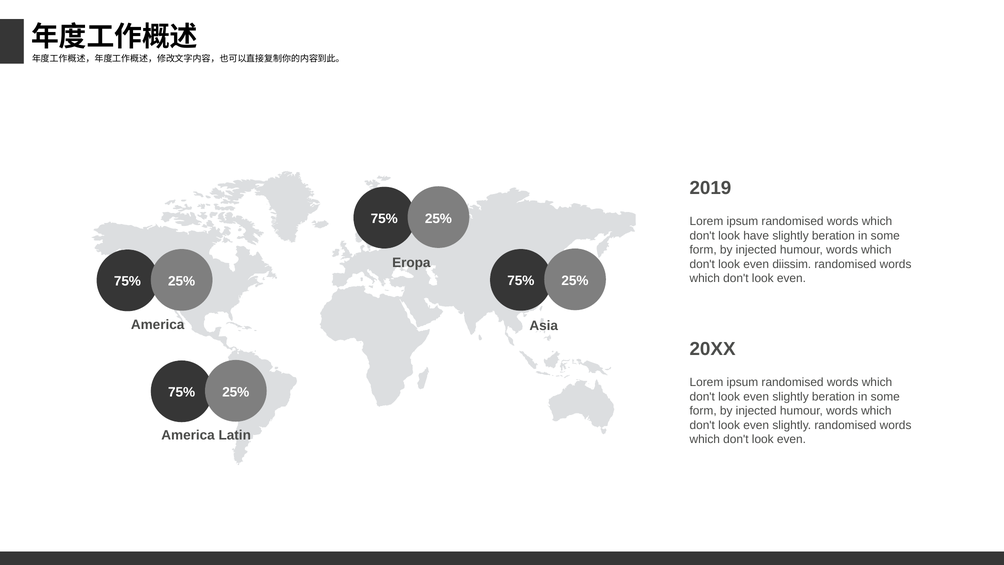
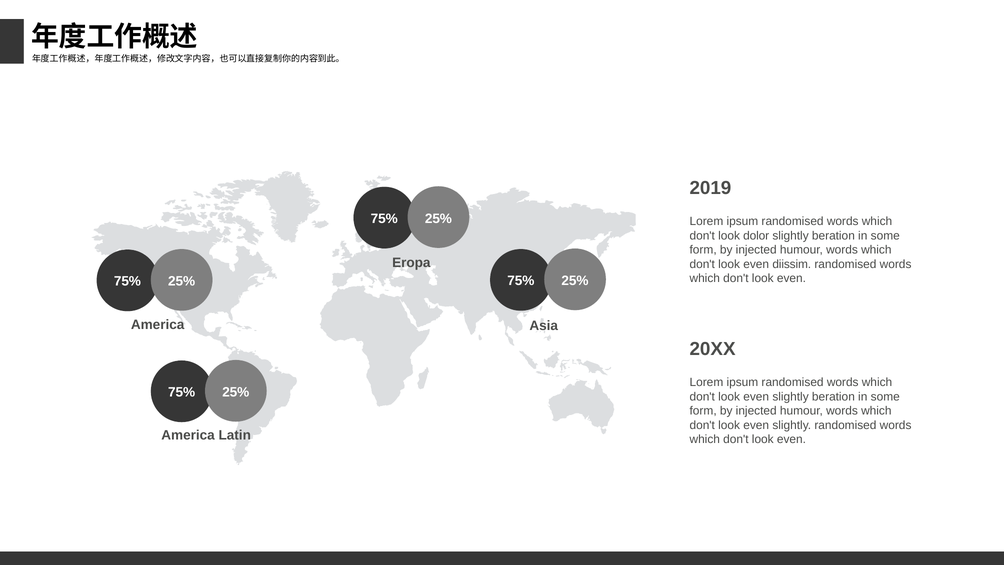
have: have -> dolor
